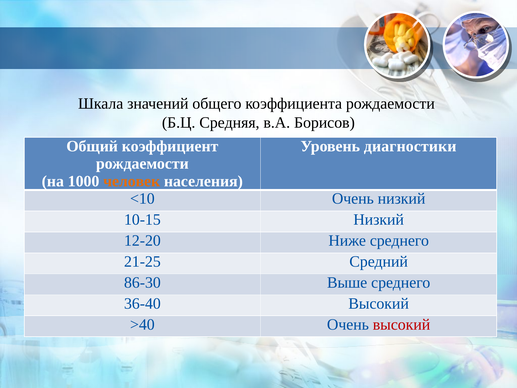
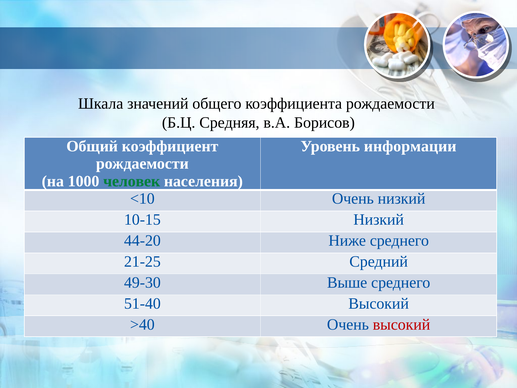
диагностики: диагностики -> информации
человек colour: orange -> green
12-20: 12-20 -> 44-20
86-30: 86-30 -> 49-30
36-40: 36-40 -> 51-40
